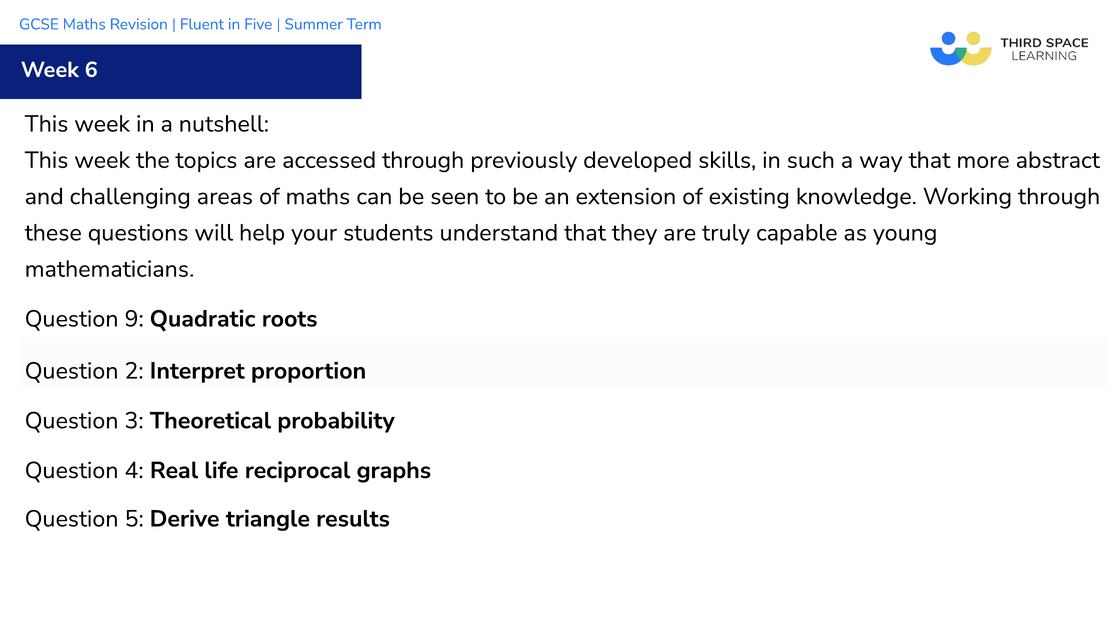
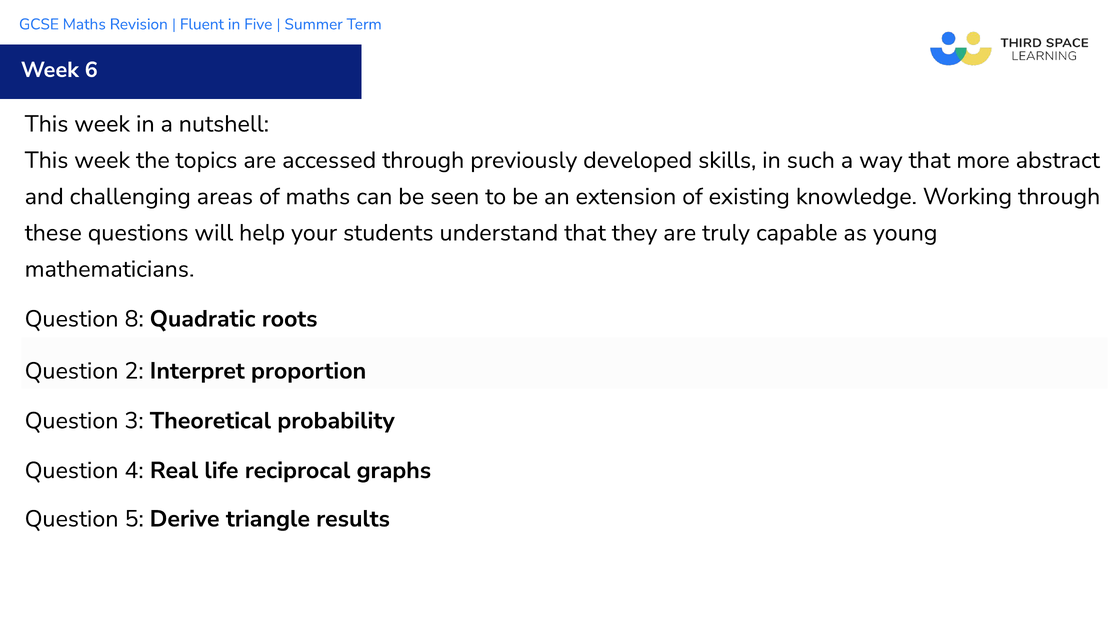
9: 9 -> 8
